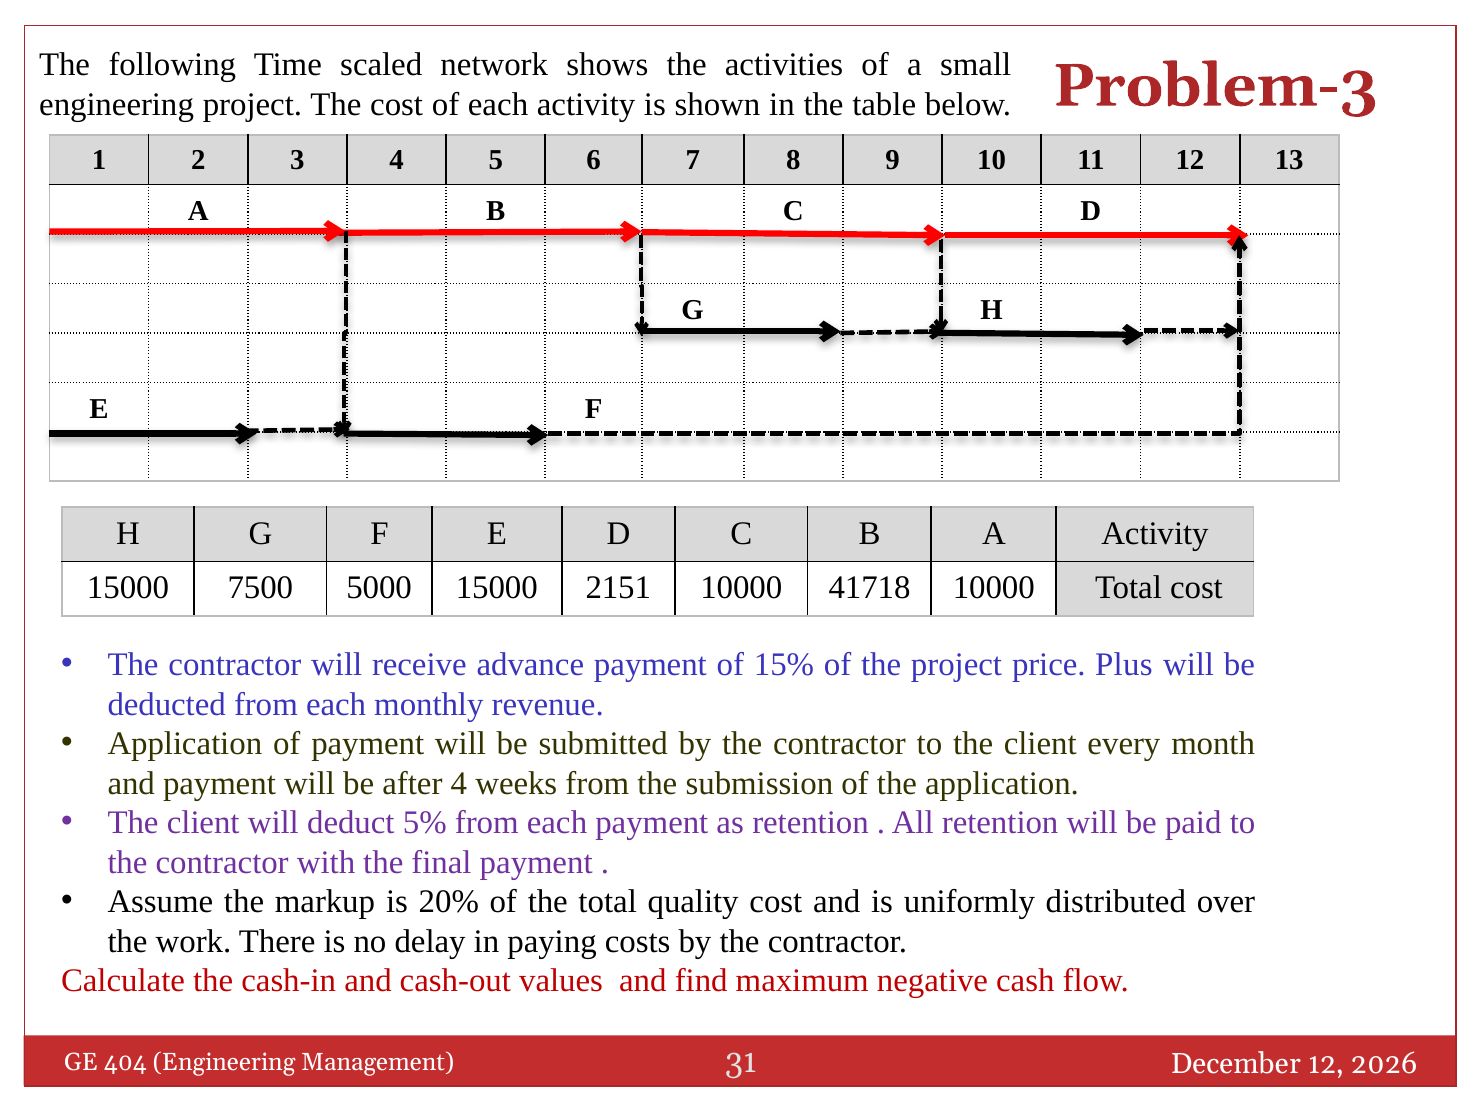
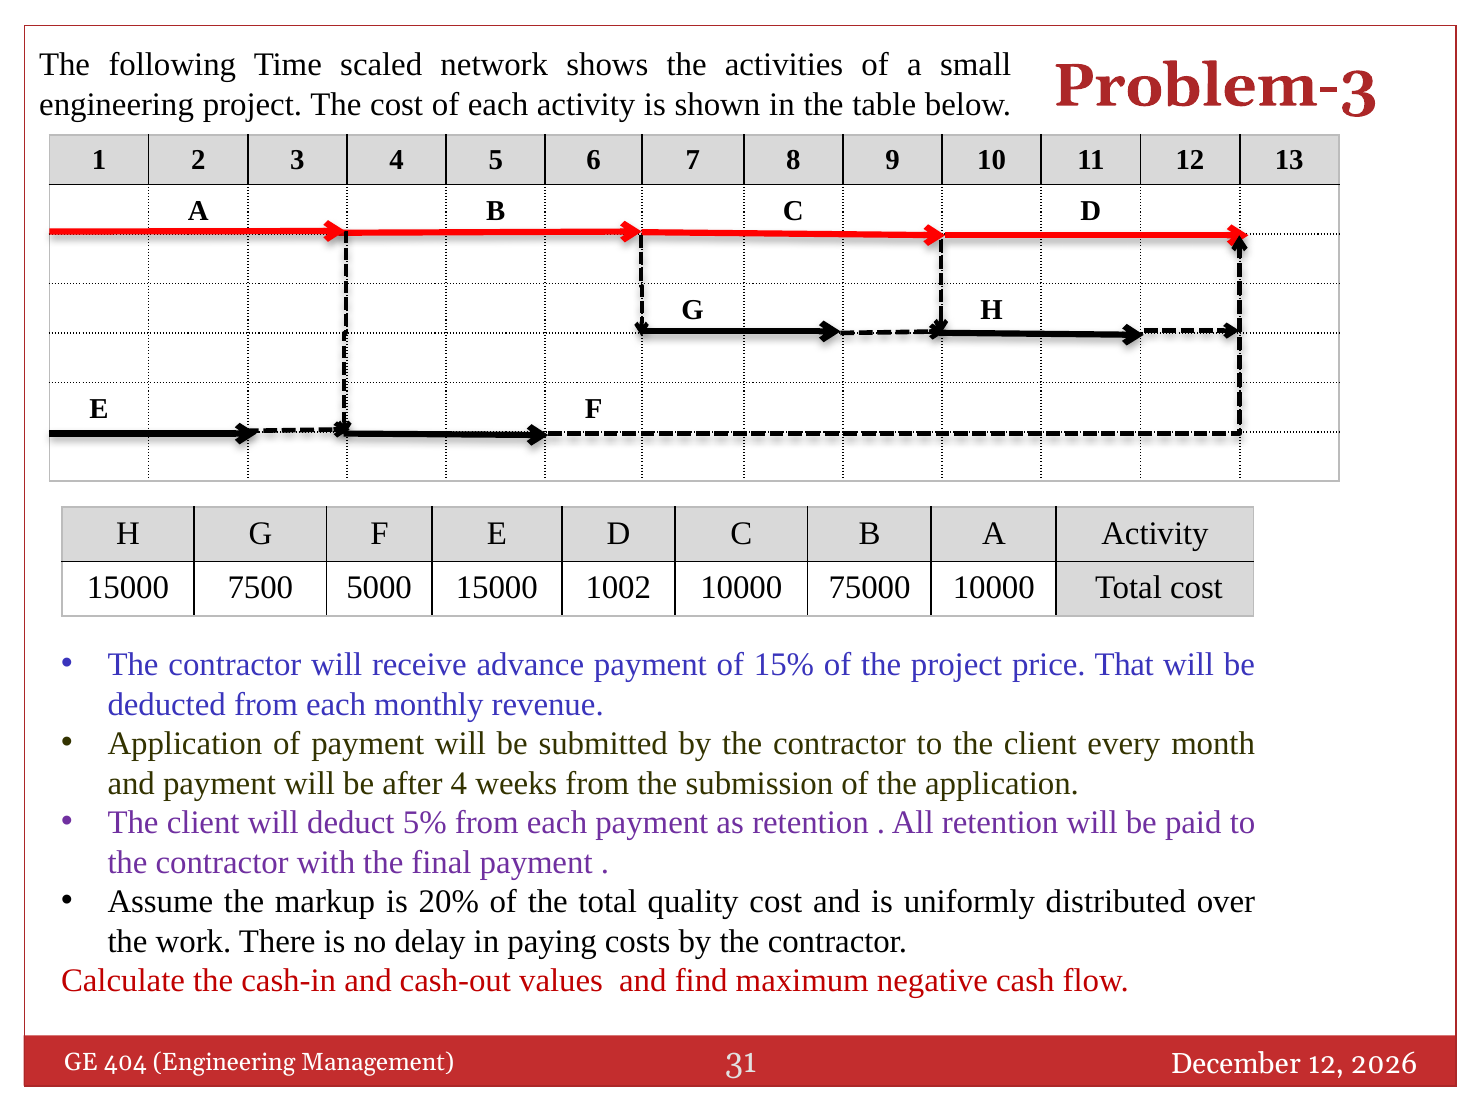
2151: 2151 -> 1002
41718: 41718 -> 75000
Plus: Plus -> That
